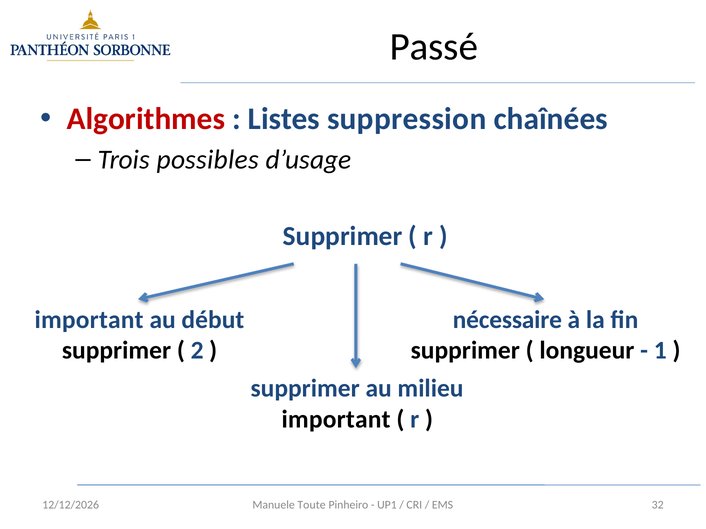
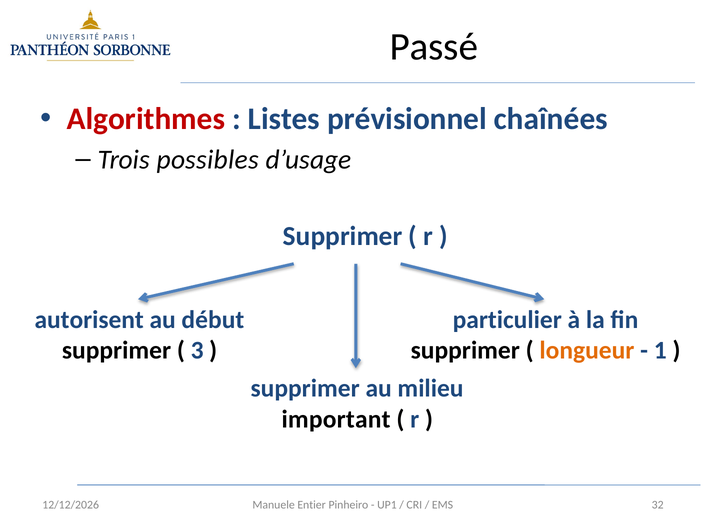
suppression: suppression -> prévisionnel
important at (89, 320): important -> autorisent
nécessaire: nécessaire -> particulier
2: 2 -> 3
longueur colour: black -> orange
Toute: Toute -> Entier
